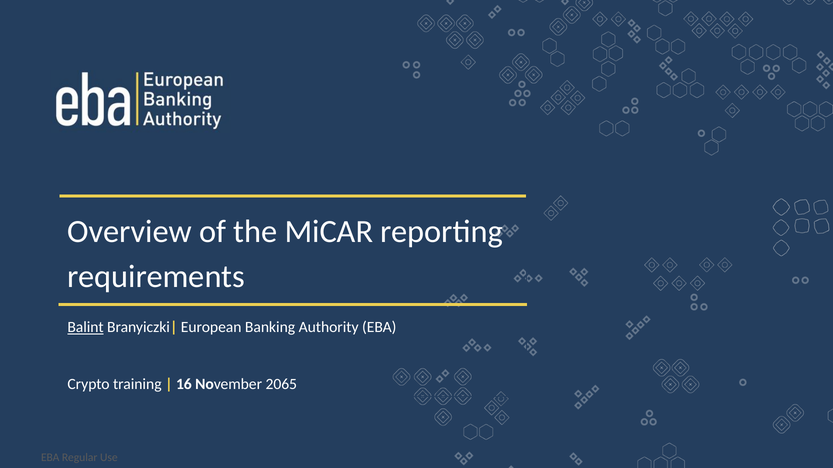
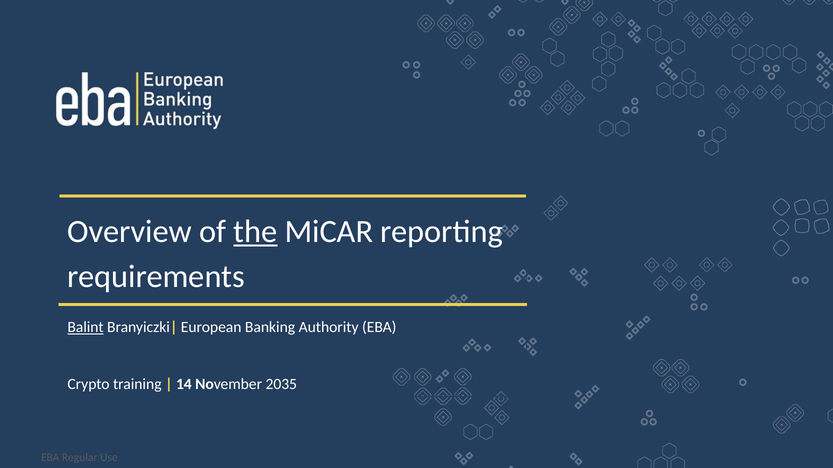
the underline: none -> present
16: 16 -> 14
2065: 2065 -> 2035
